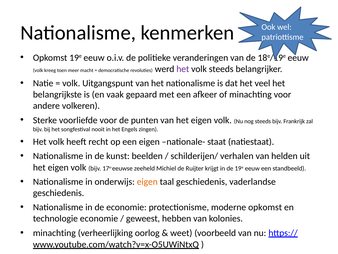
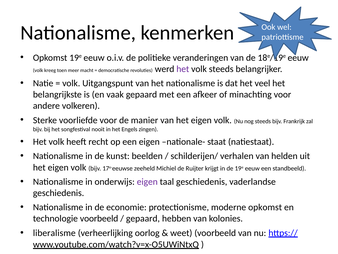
punten: punten -> manier
eigen at (147, 181) colour: orange -> purple
technologie economie: economie -> voorbeeld
geweest at (143, 218): geweest -> gepaard
minachting at (54, 232): minachting -> liberalisme
